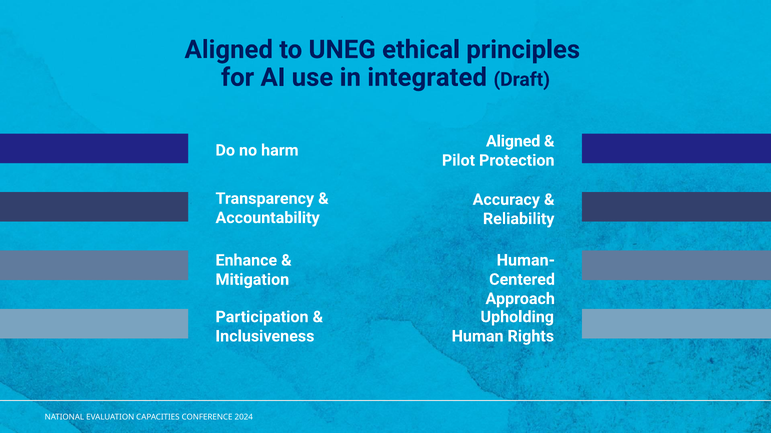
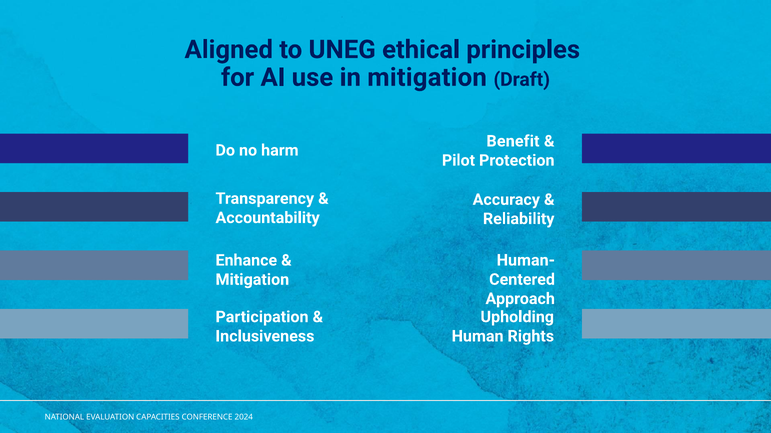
in integrated: integrated -> mitigation
Aligned at (513, 141): Aligned -> Benefit
